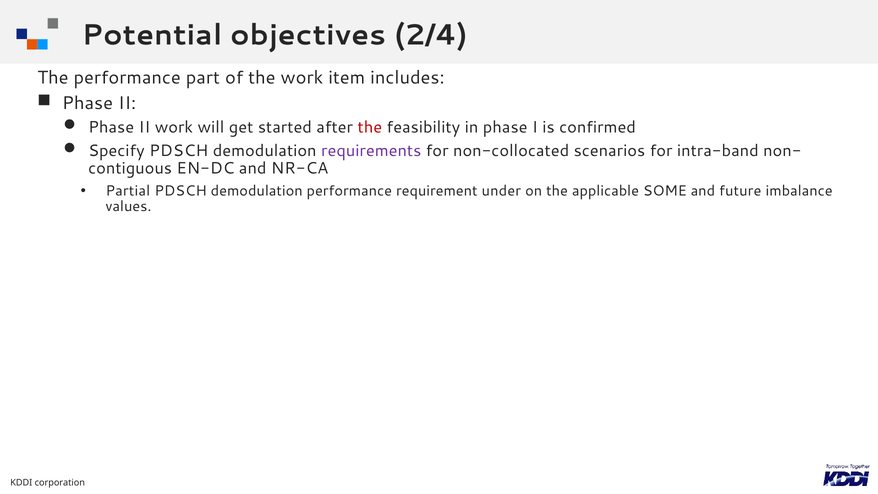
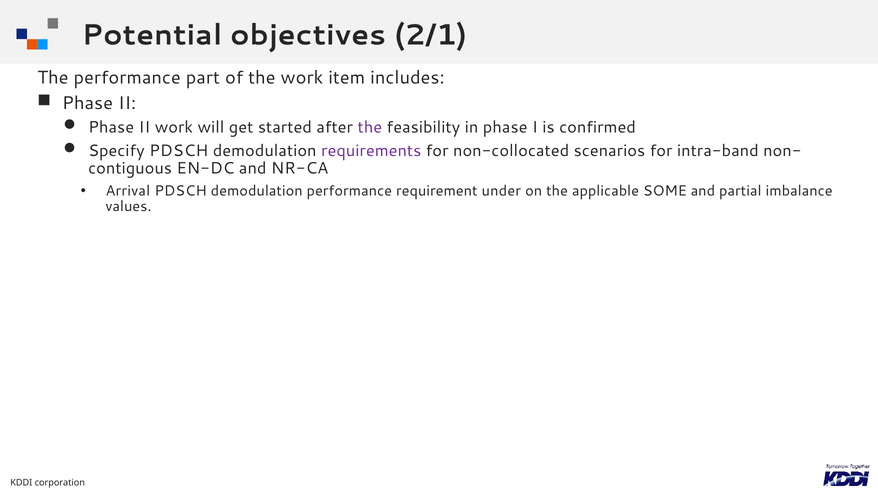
2/4: 2/4 -> 2/1
the at (370, 127) colour: red -> purple
Partial: Partial -> Arrival
future: future -> partial
